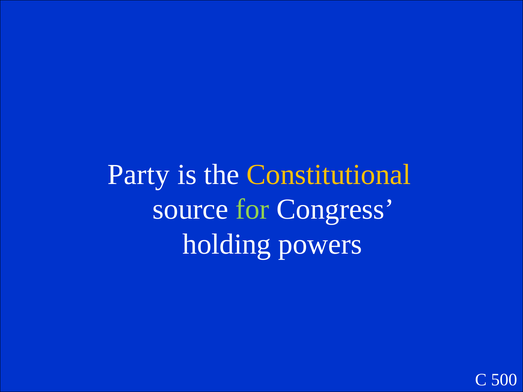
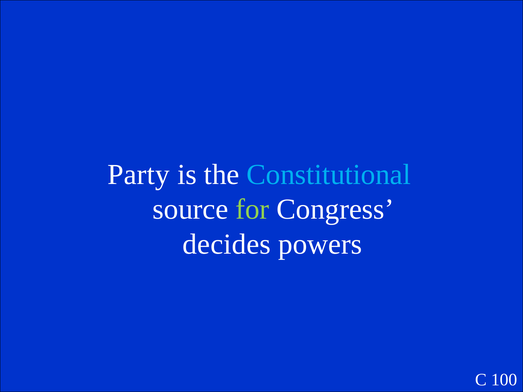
Constitutional colour: yellow -> light blue
holding: holding -> decides
500: 500 -> 100
